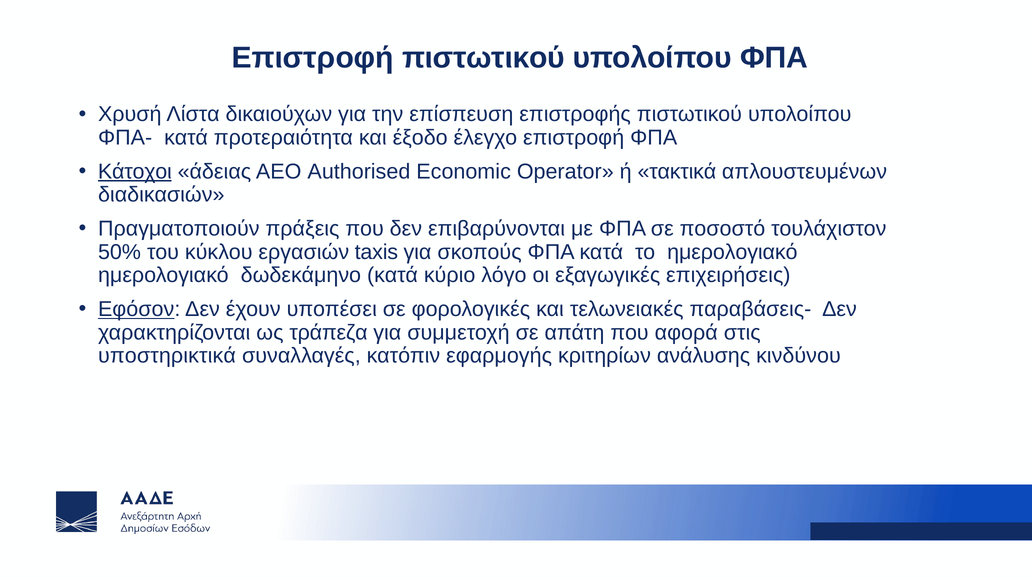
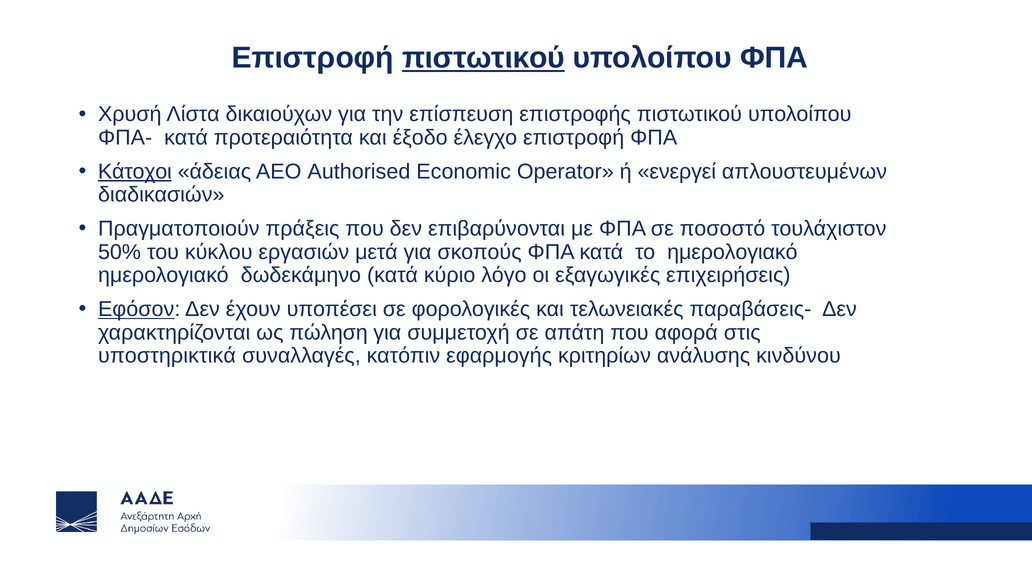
πιστωτικού at (483, 58) underline: none -> present
τακτικά: τακτικά -> ενεργεί
taxis: taxis -> μετά
τράπεζα: τράπεζα -> πώληση
